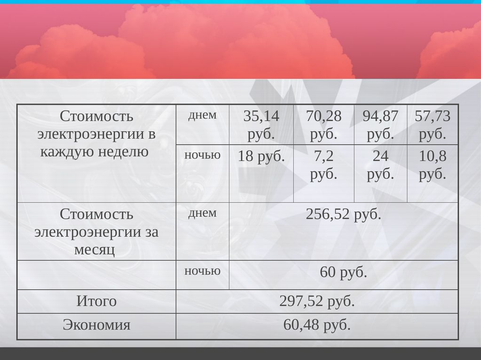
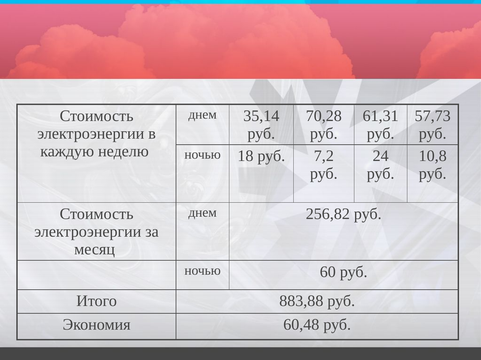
94,87: 94,87 -> 61,31
256,52: 256,52 -> 256,82
297,52: 297,52 -> 883,88
